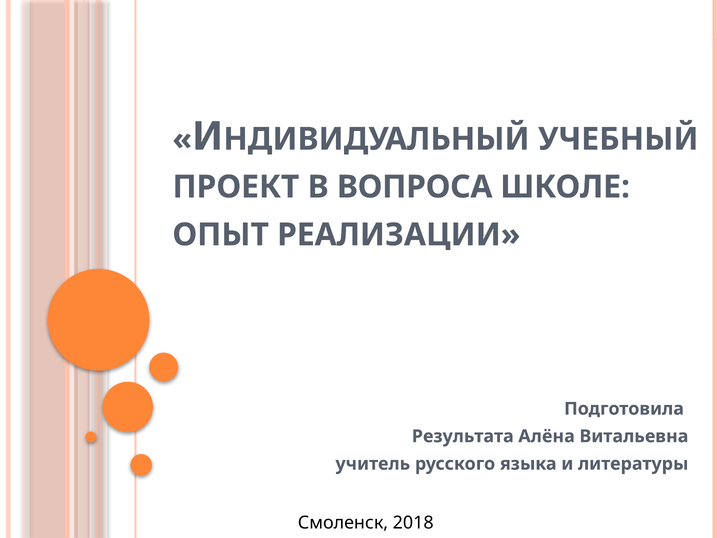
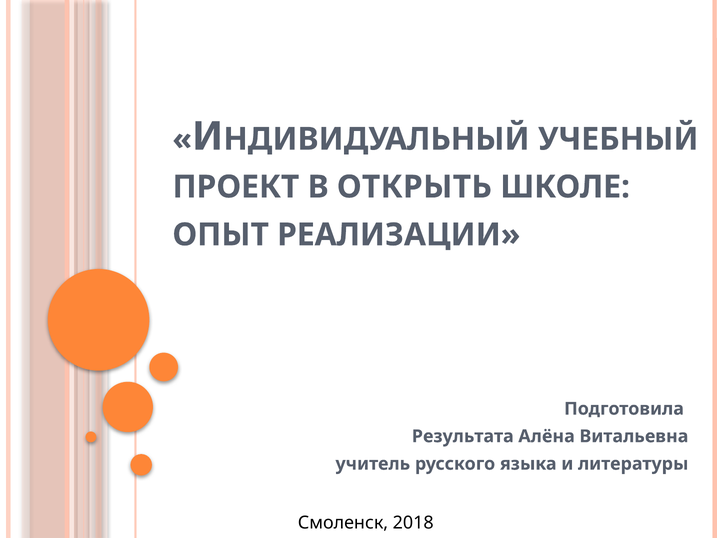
ВОПРОСА: ВОПРОСА -> ОТКРЫТЬ
